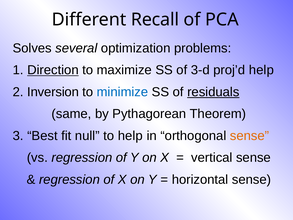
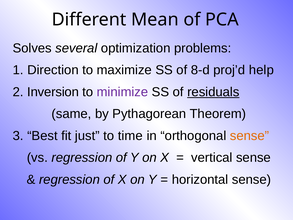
Recall: Recall -> Mean
Direction underline: present -> none
3-d: 3-d -> 8-d
minimize colour: blue -> purple
null: null -> just
to help: help -> time
